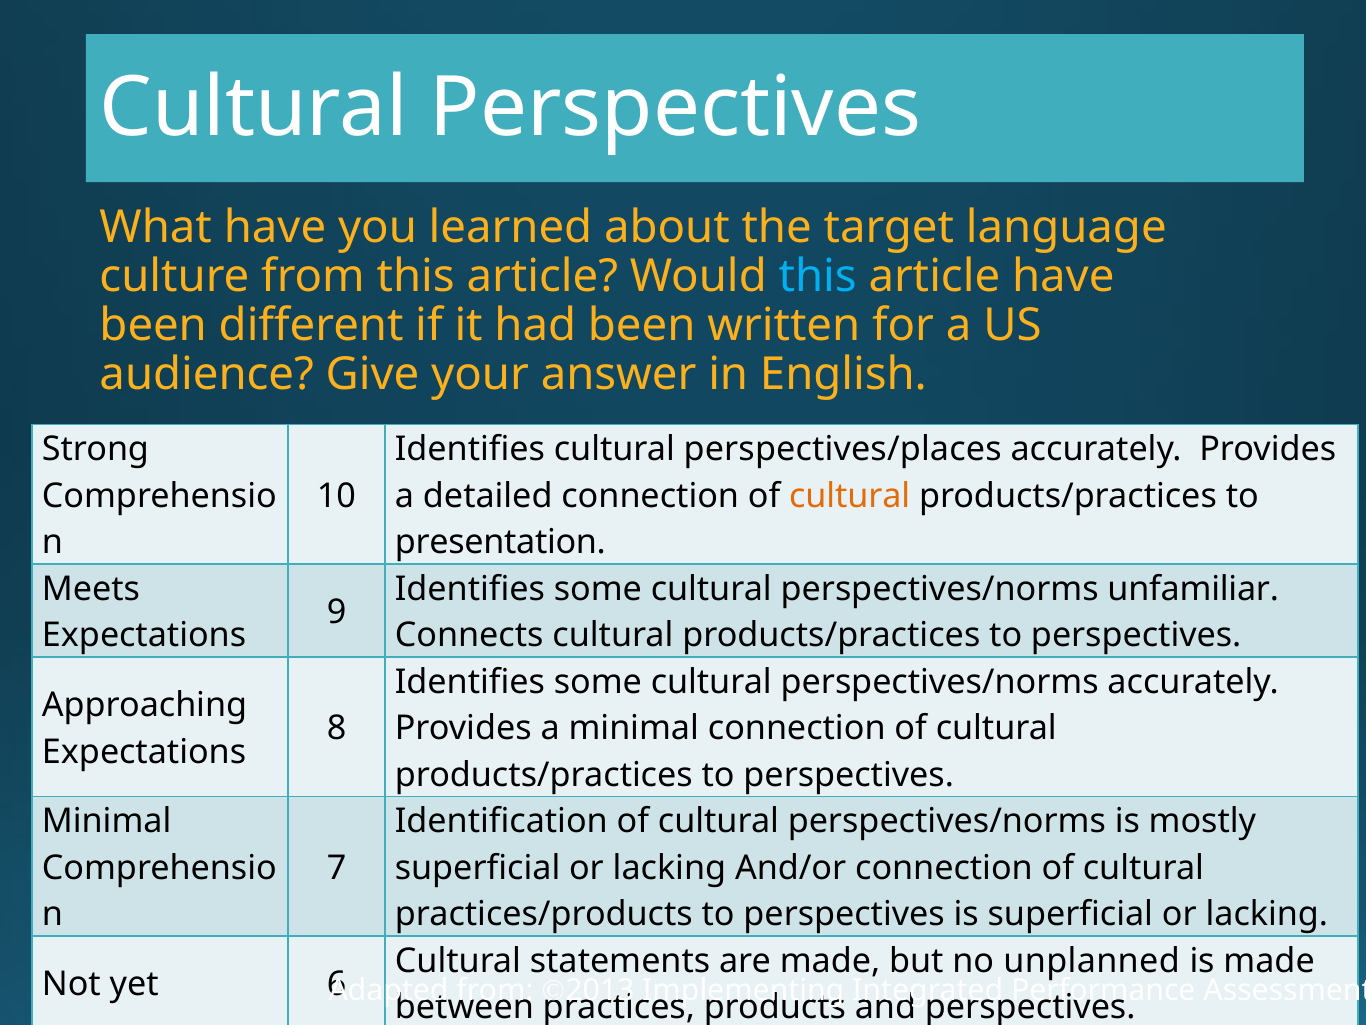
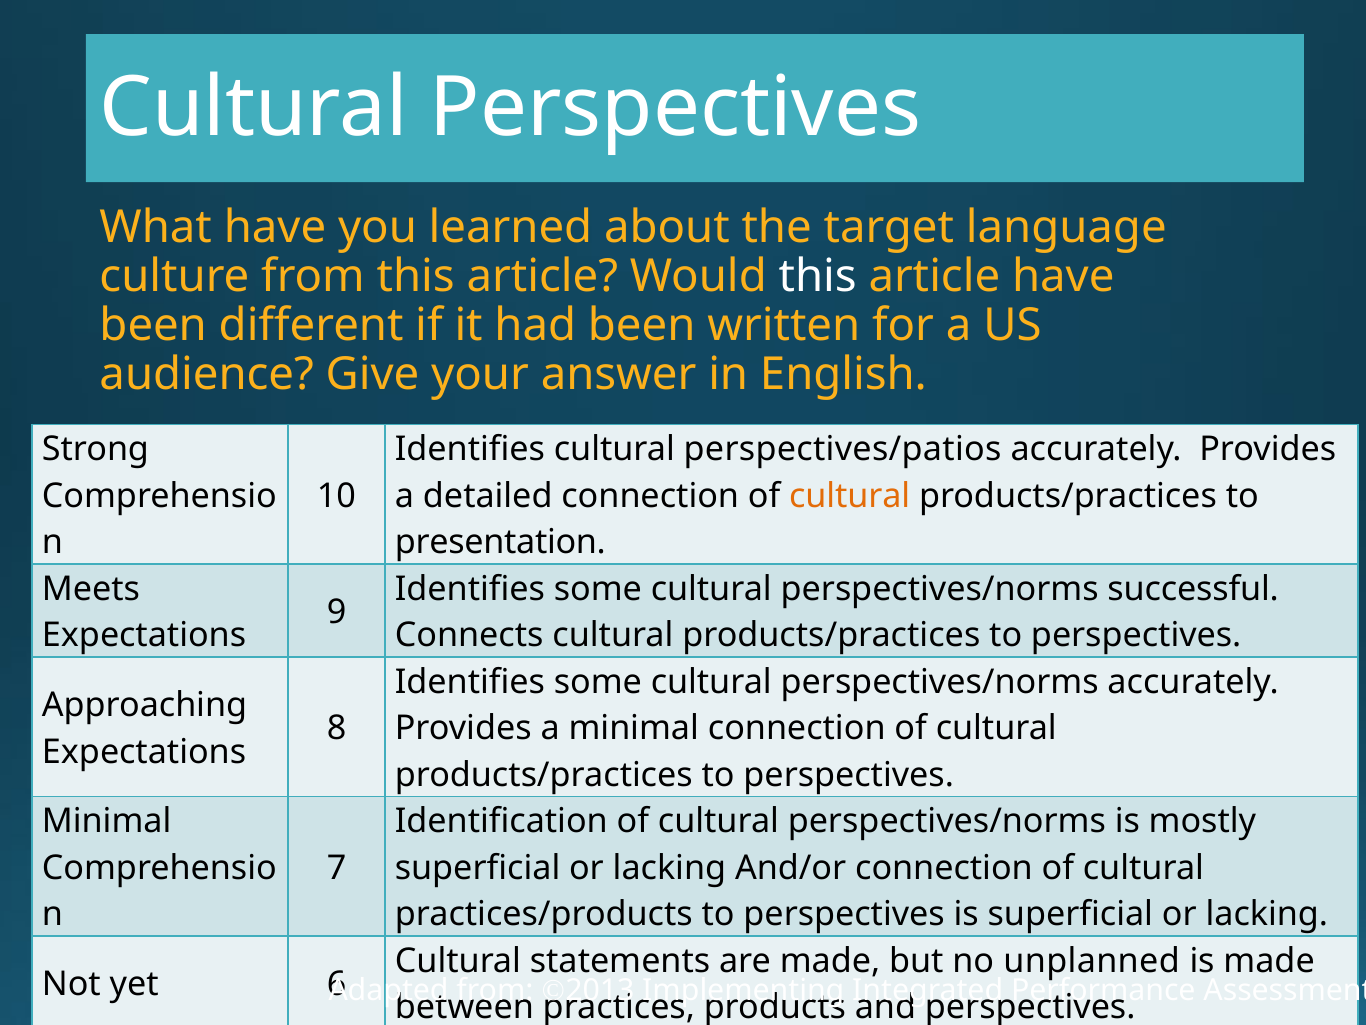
this at (818, 276) colour: light blue -> white
perspectives/places: perspectives/places -> perspectives/patios
unfamiliar: unfamiliar -> successful
